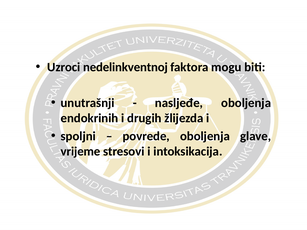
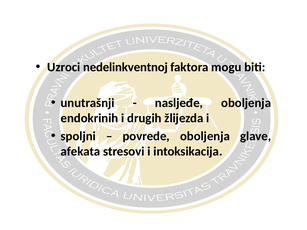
vrijeme: vrijeme -> afekata
